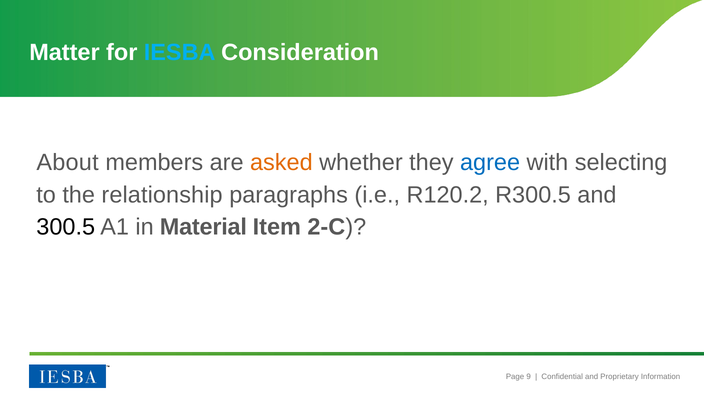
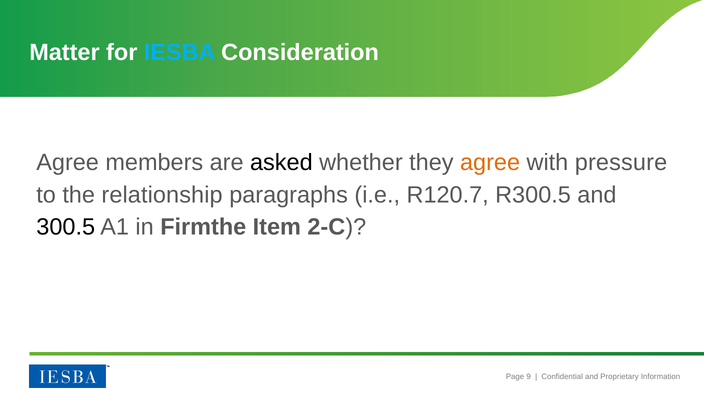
About at (68, 163): About -> Agree
asked colour: orange -> black
agree at (490, 163) colour: blue -> orange
selecting: selecting -> pressure
R120.2: R120.2 -> R120.7
Material: Material -> Firmthe
